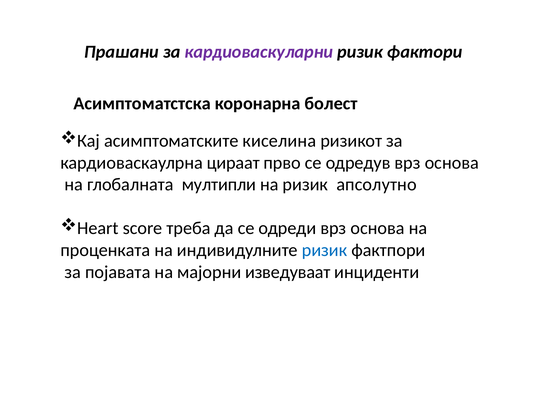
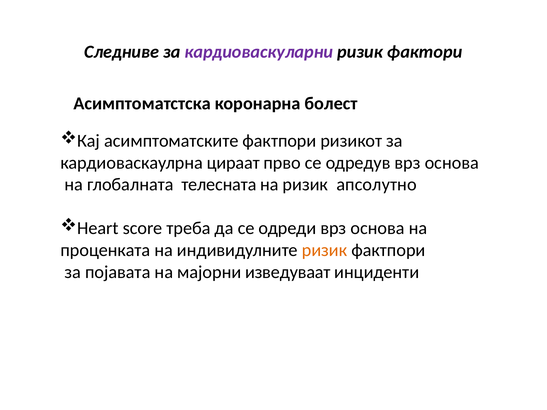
Прашани: Прашани -> Следниве
асимптоматските киселина: киселина -> фактпори
мултипли: мултипли -> телесната
ризик at (325, 250) colour: blue -> orange
